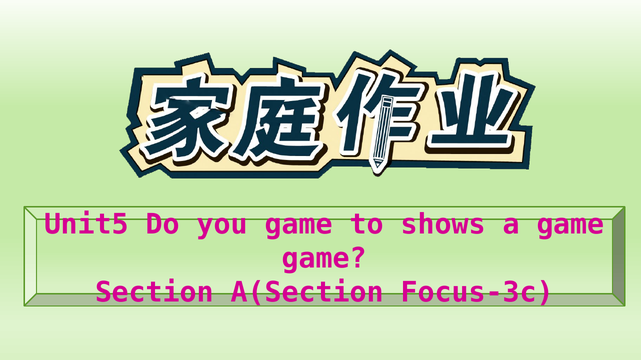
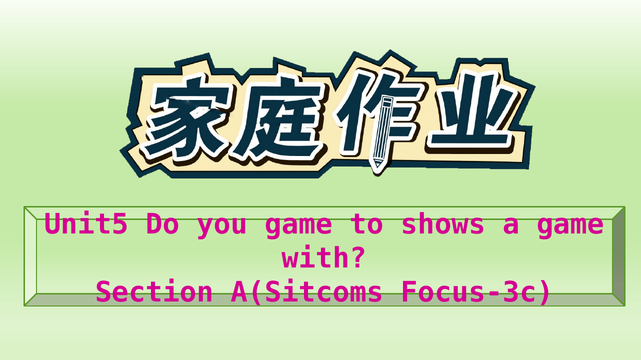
game at (324, 259): game -> with
A(Section: A(Section -> A(Sitcoms
